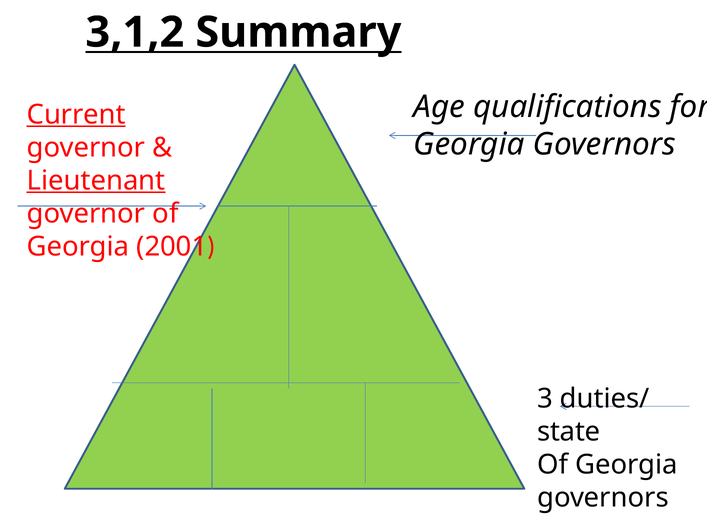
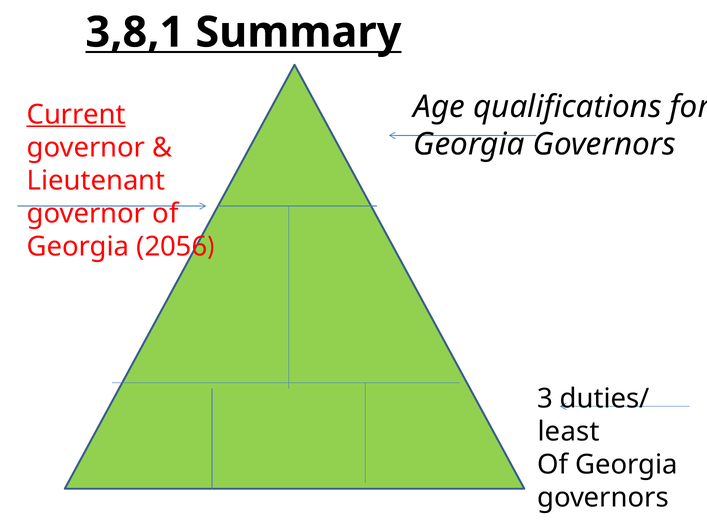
3,1,2: 3,1,2 -> 3,8,1
Lieutenant underline: present -> none
2001: 2001 -> 2056
state: state -> least
